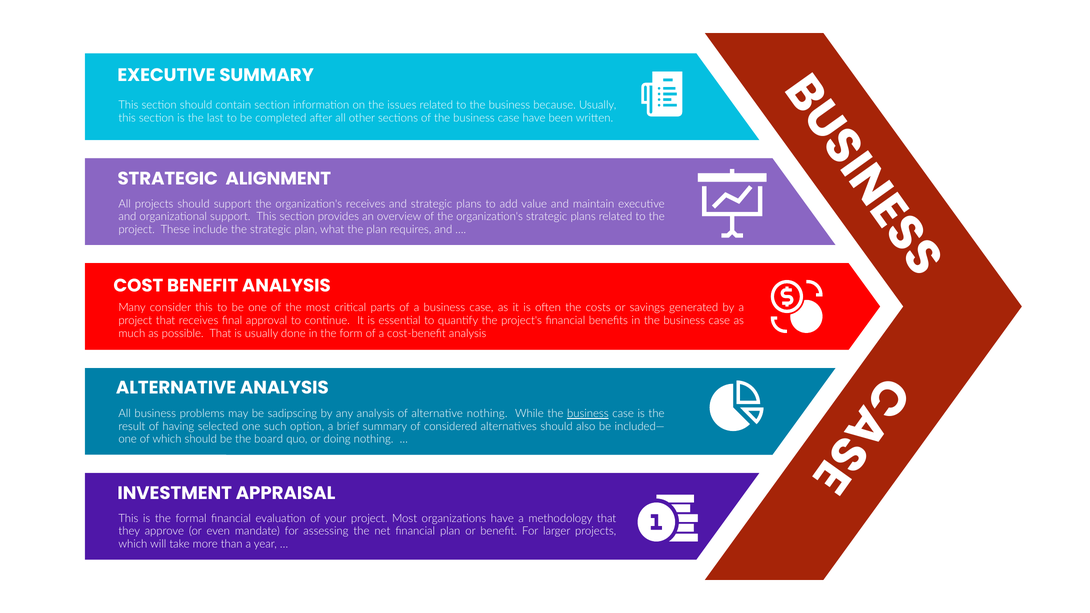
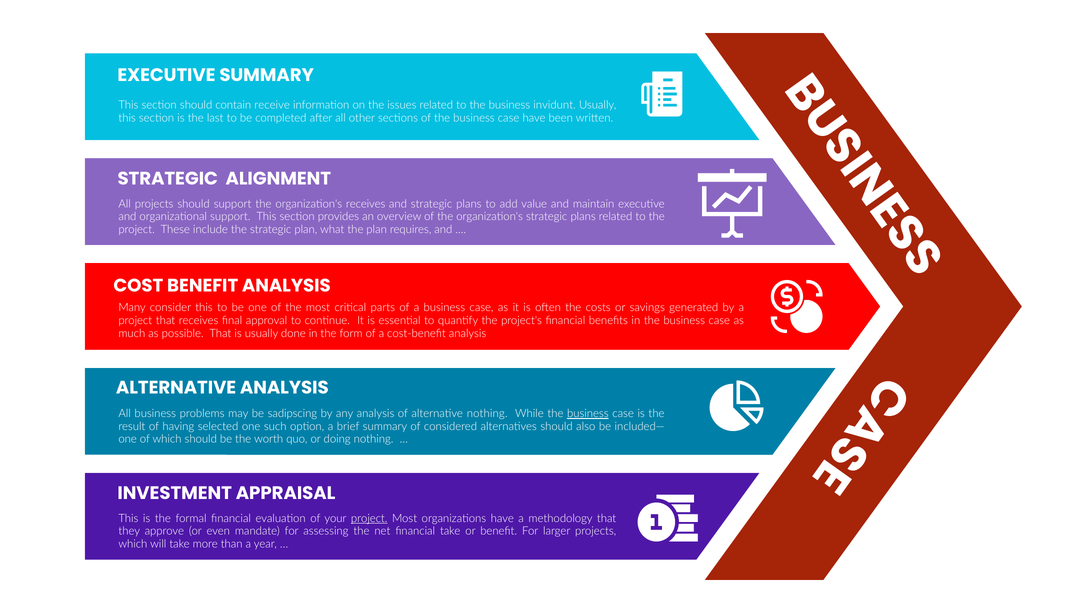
contain section: section -> receive
because: because -> invidunt
board: board -> worth
project at (369, 519) underline: none -> present
financial plan: plan -> take
